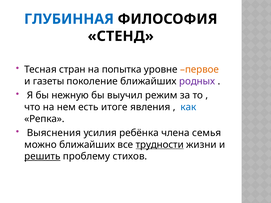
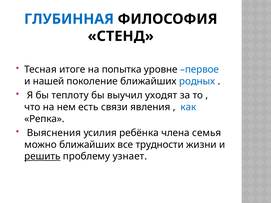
стран: стран -> итоге
первое colour: orange -> blue
газеты: газеты -> нашей
родных colour: purple -> blue
нежную: нежную -> теплоту
режим: режим -> уходят
итоге: итоге -> связи
трудности underline: present -> none
стихов: стихов -> узнает
